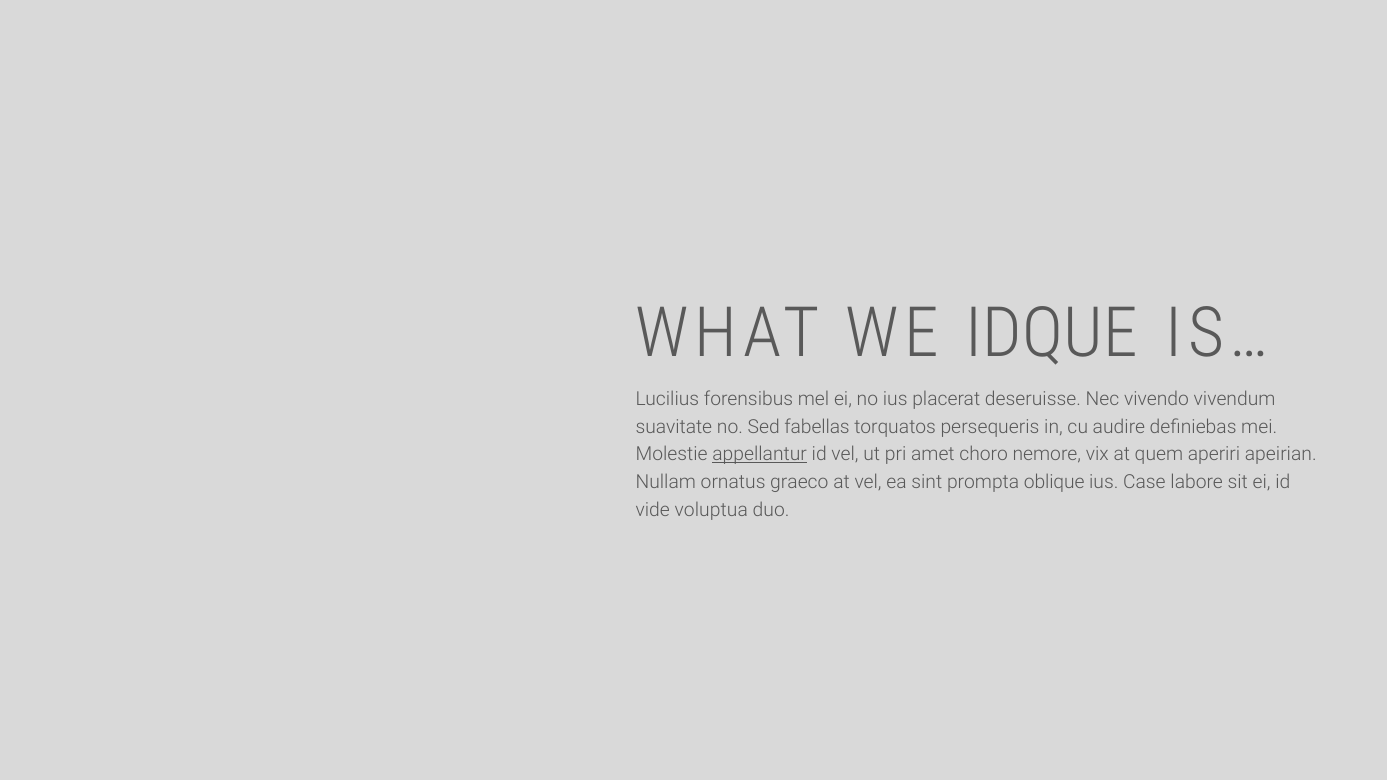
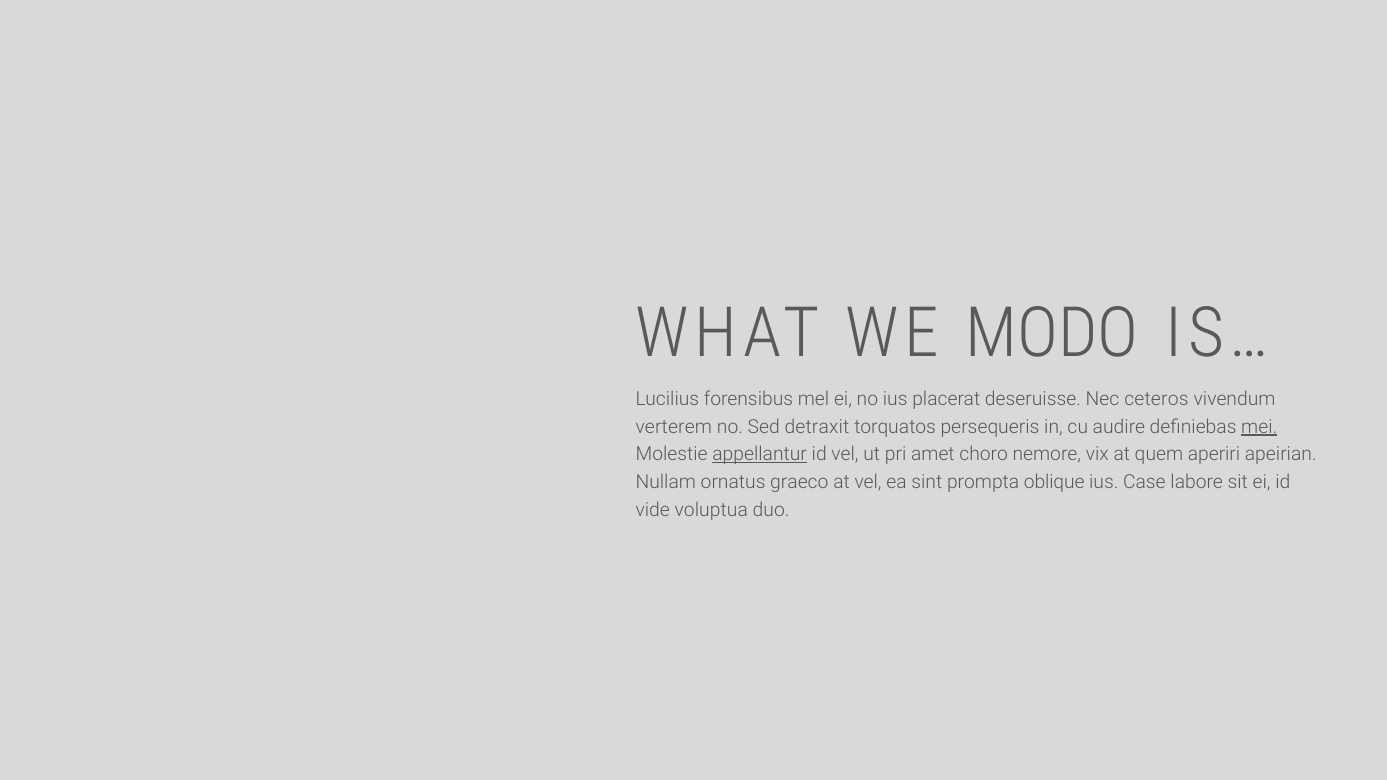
IDQUE: IDQUE -> MODO
vivendo: vivendo -> ceteros
suavitate: suavitate -> verterem
fabellas: fabellas -> detraxit
mei underline: none -> present
